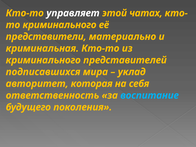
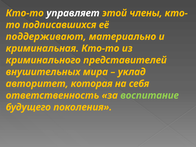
чатах: чатах -> члены
криминального at (60, 25): криминального -> подписавшихся
представители: представители -> поддерживают
подписавшихся: подписавшихся -> внушительных
воспитание colour: light blue -> light green
